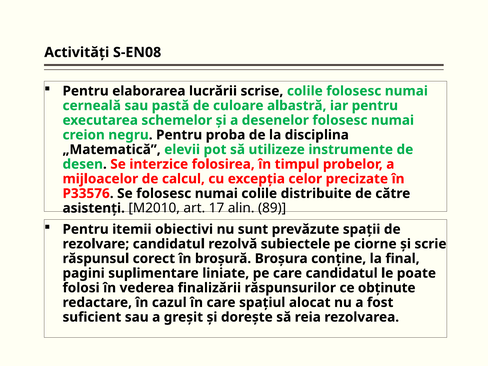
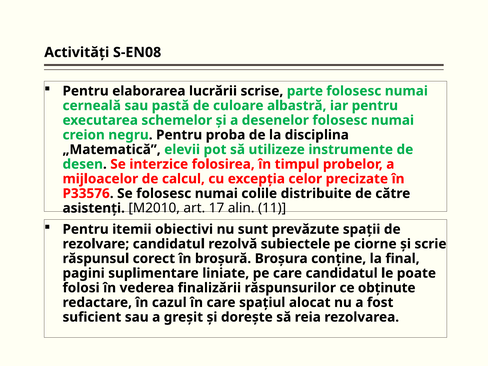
scrise colile: colile -> parte
89: 89 -> 11
